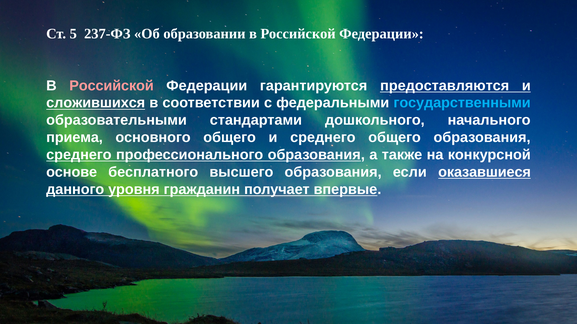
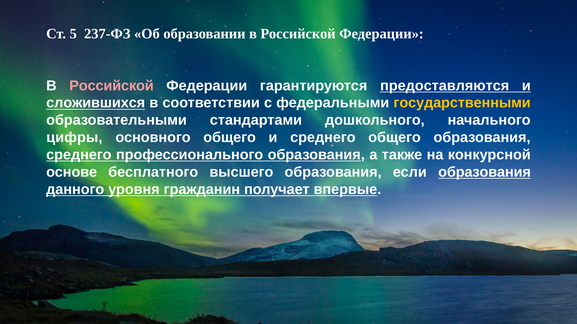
государственными colour: light blue -> yellow
приема: приема -> цифры
если оказавшиеся: оказавшиеся -> образования
